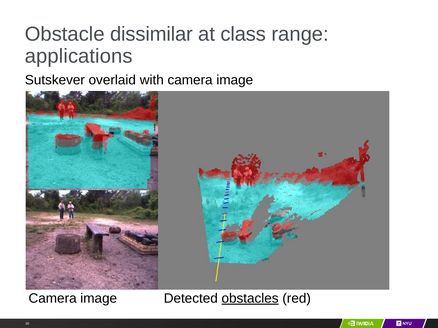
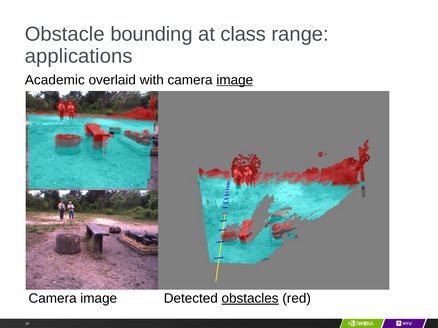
dissimilar: dissimilar -> bounding
Sutskever: Sutskever -> Academic
image at (235, 80) underline: none -> present
